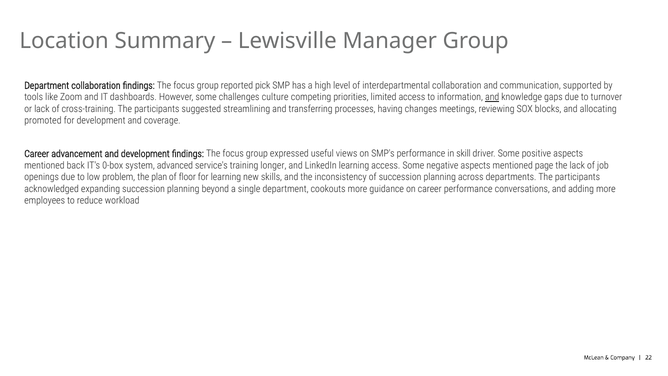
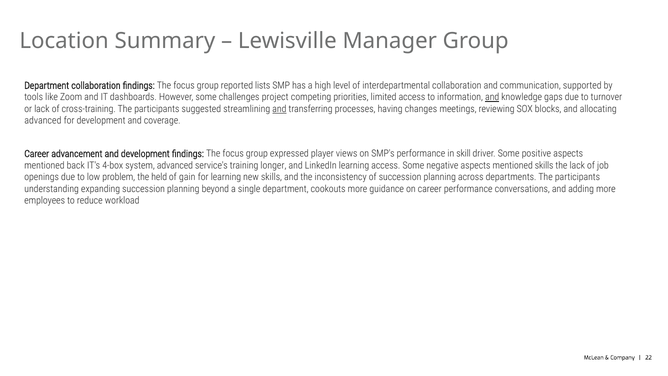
pick: pick -> lists
culture: culture -> project
and at (279, 109) underline: none -> present
promoted at (43, 121): promoted -> advanced
useful: useful -> player
0-box: 0-box -> 4-box
mentioned page: page -> skills
plan: plan -> held
floor: floor -> gain
acknowledged: acknowledged -> understanding
